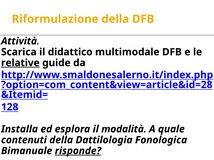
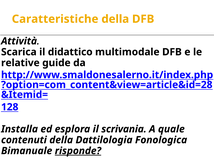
Riformulazione: Riformulazione -> Caratteristiche
relative underline: present -> none
modalità: modalità -> scrivania
